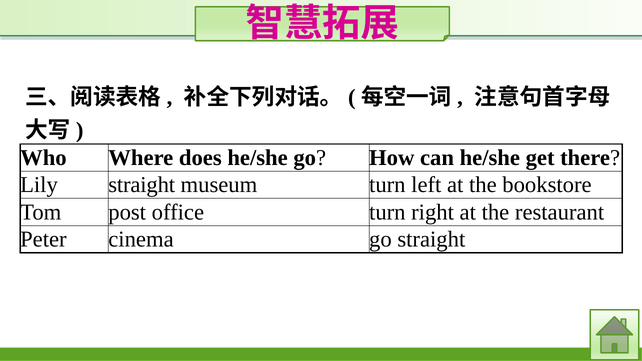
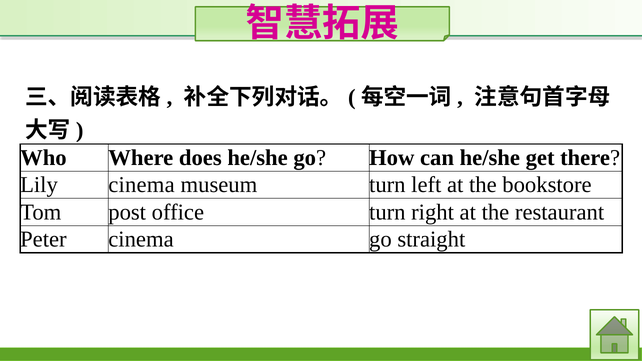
Lily straight: straight -> cinema
